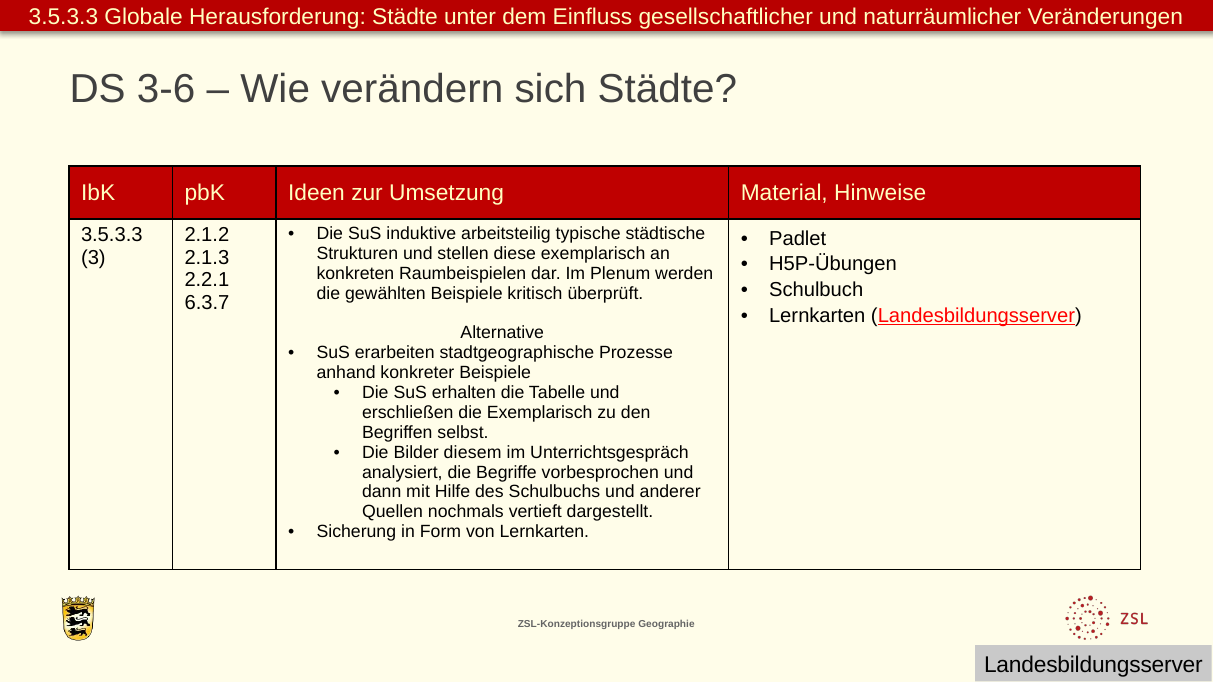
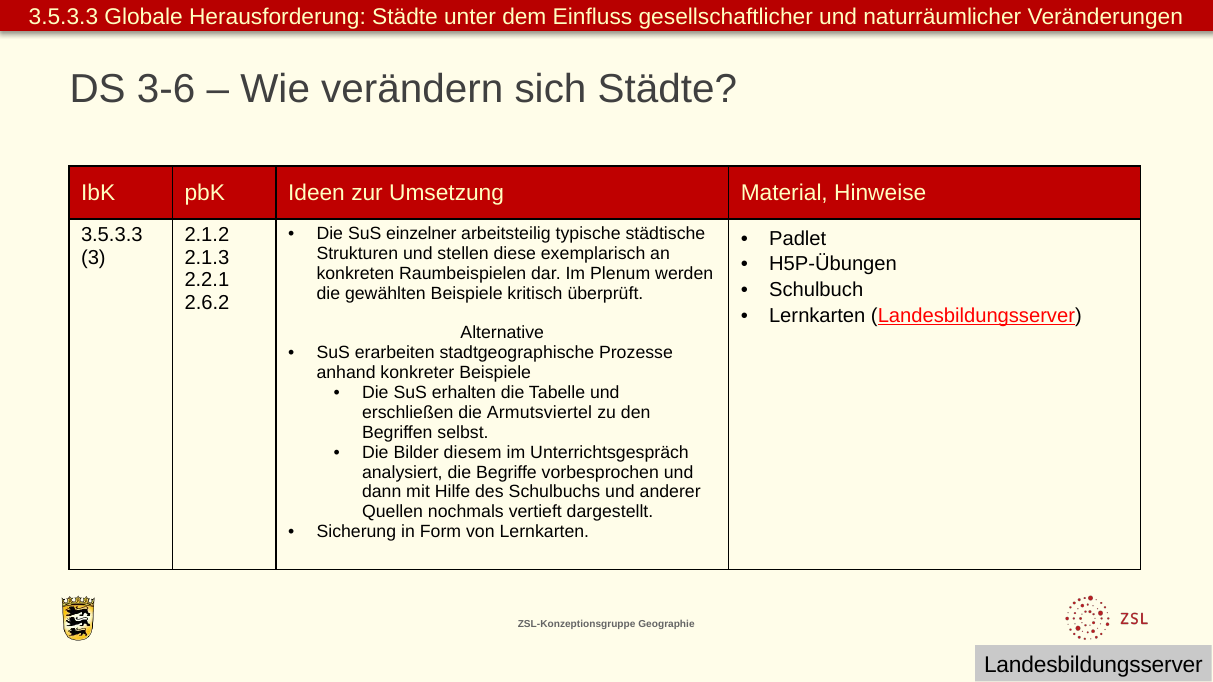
induktive: induktive -> einzelner
6.3.7: 6.3.7 -> 2.6.2
die Exemplarisch: Exemplarisch -> Armutsviertel
